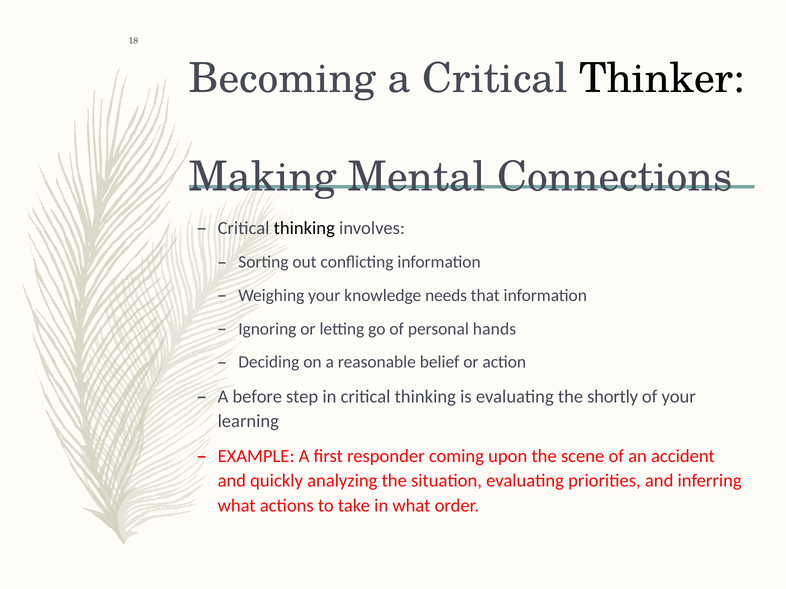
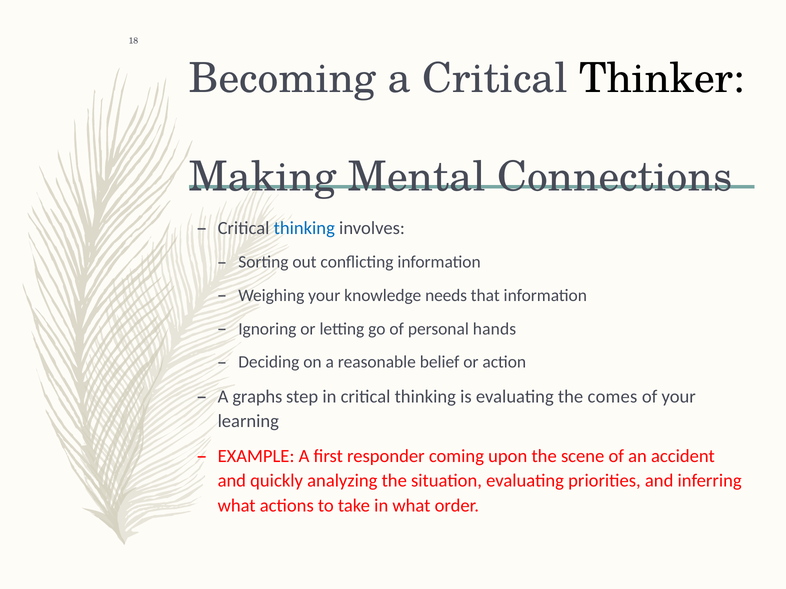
thinking at (304, 228) colour: black -> blue
before: before -> graphs
shortly: shortly -> comes
